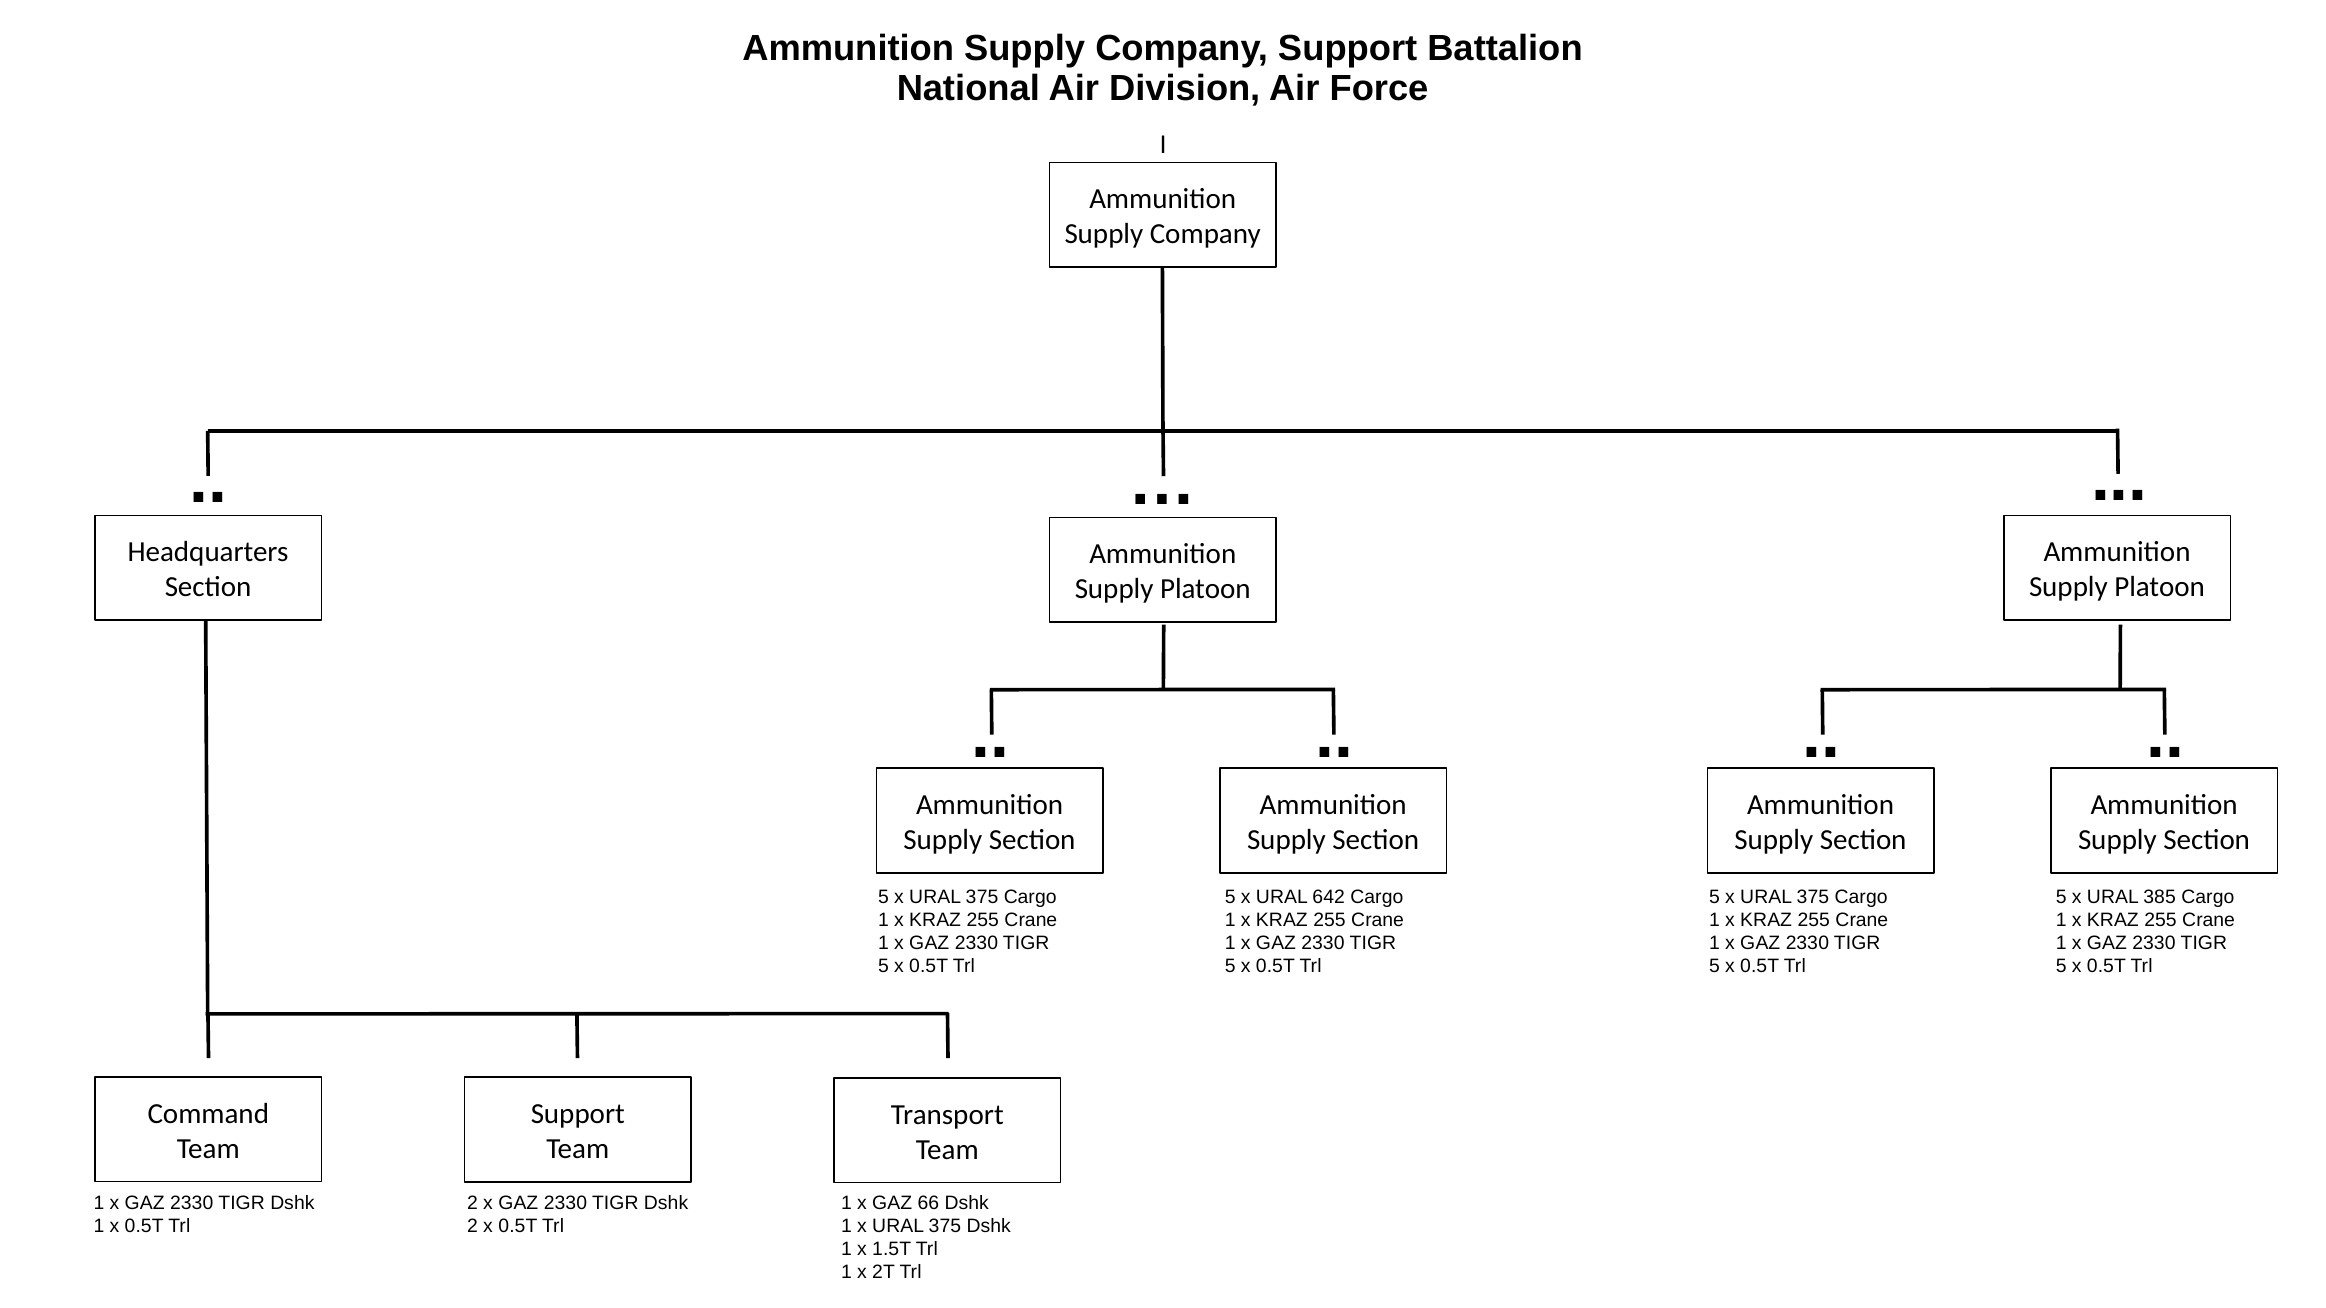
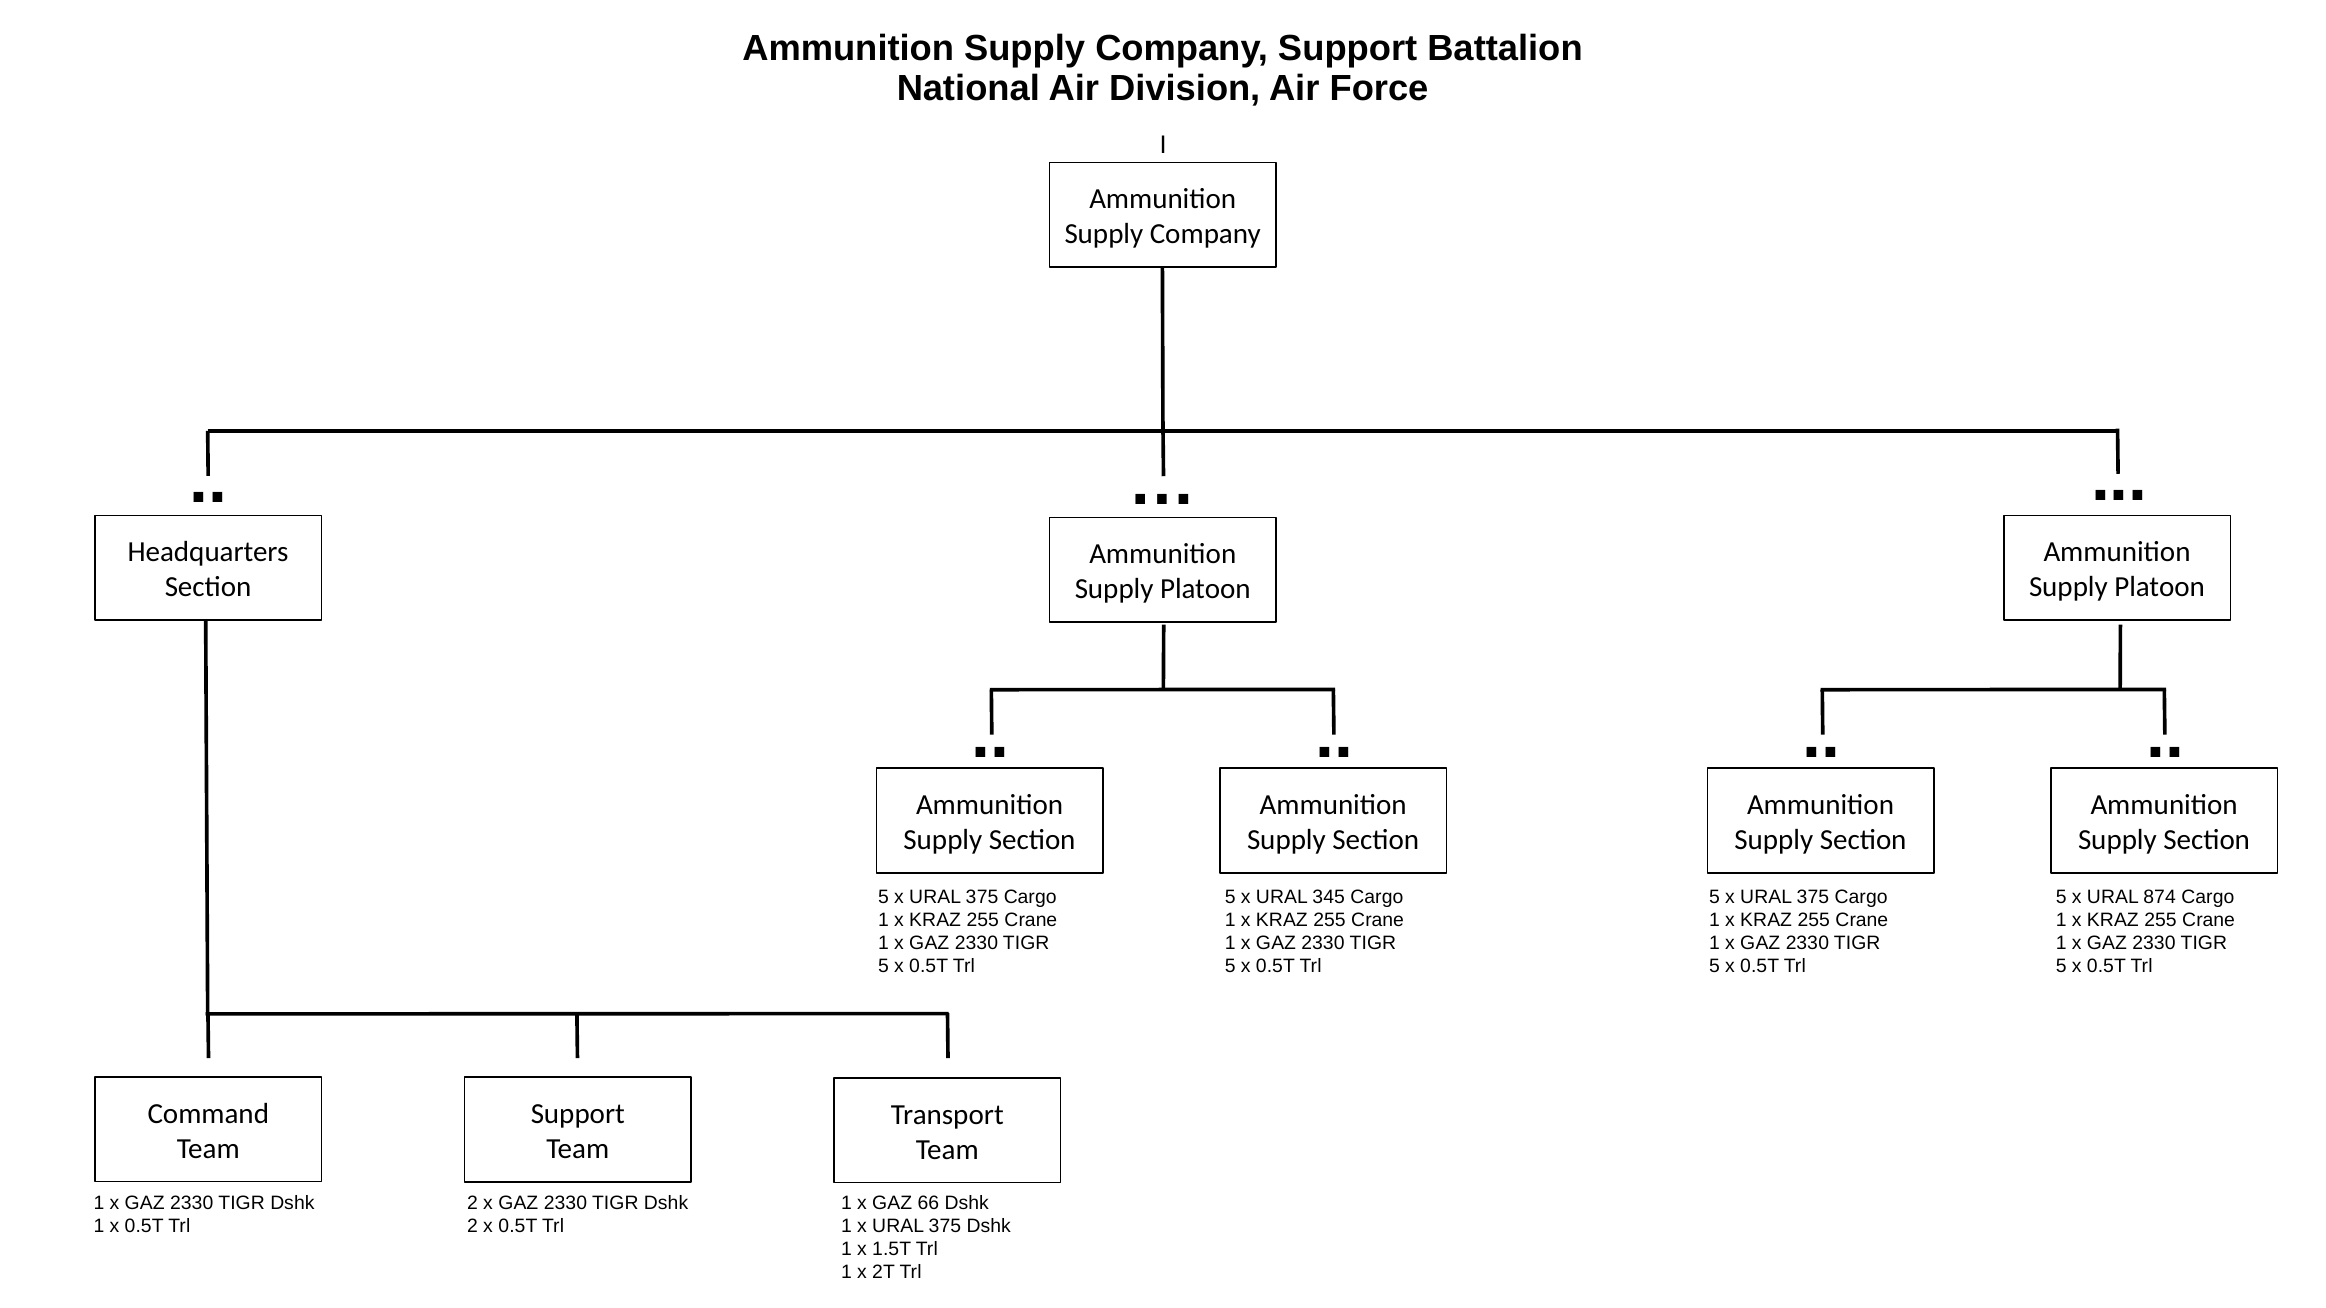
642: 642 -> 345
385: 385 -> 874
